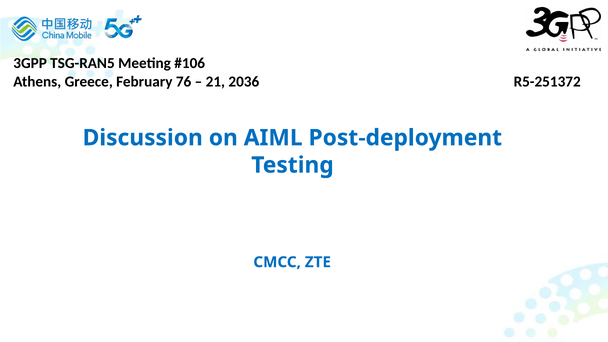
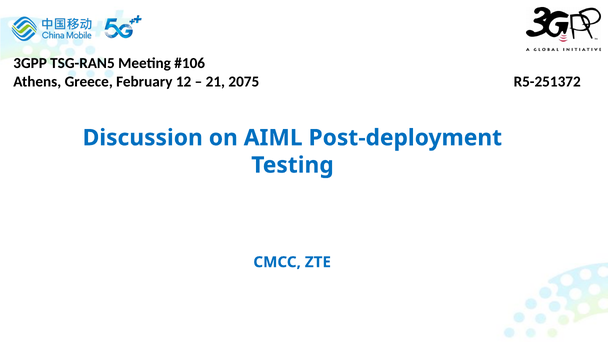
76: 76 -> 12
2036: 2036 -> 2075
